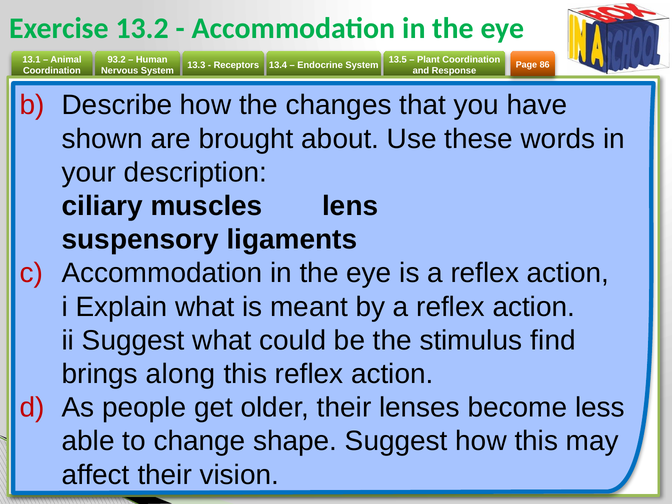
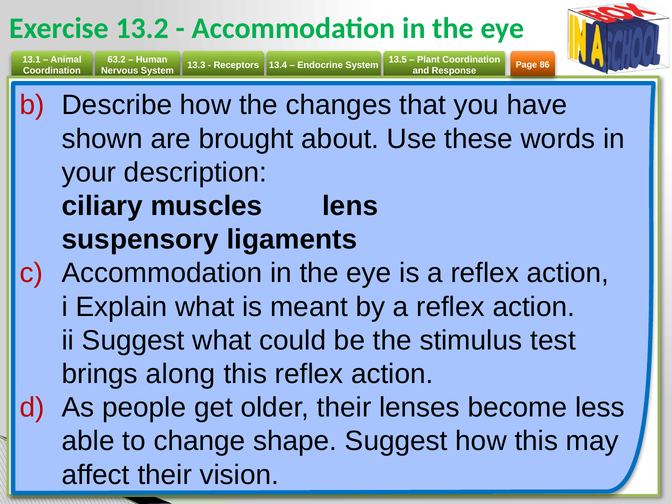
93.2: 93.2 -> 63.2
find: find -> test
